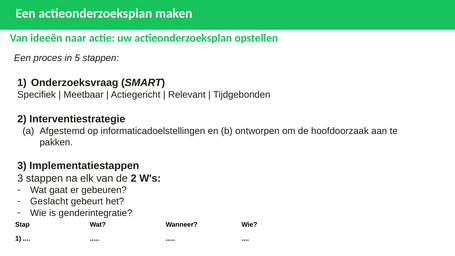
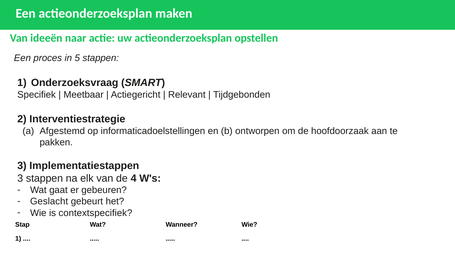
de 2: 2 -> 4
genderintegratie: genderintegratie -> contextspecifiek
